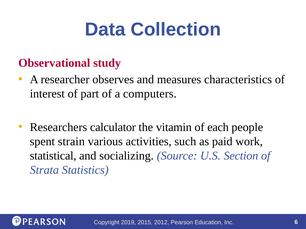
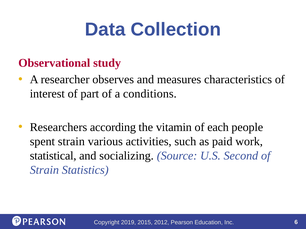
computers: computers -> conditions
calculator: calculator -> according
Section: Section -> Second
Strata at (44, 170): Strata -> Strain
